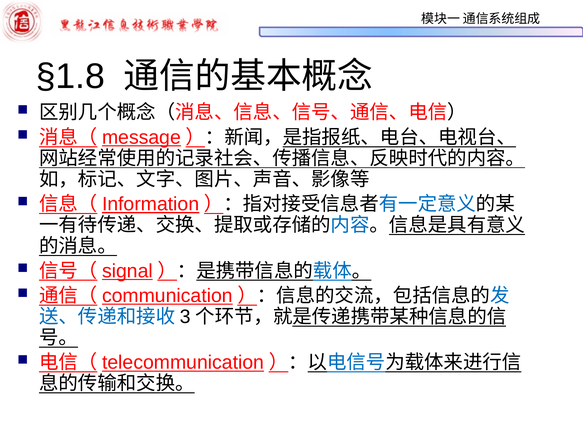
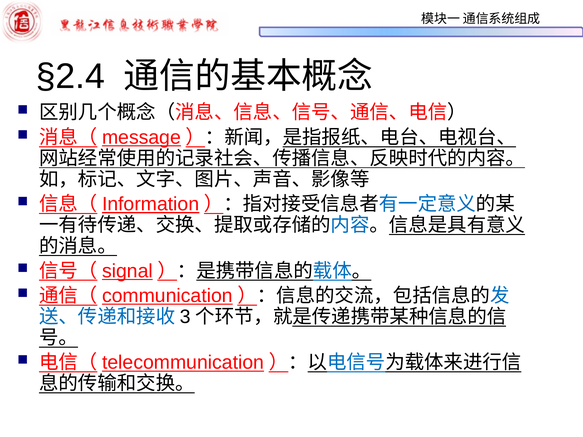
§1.8: §1.8 -> §2.4
